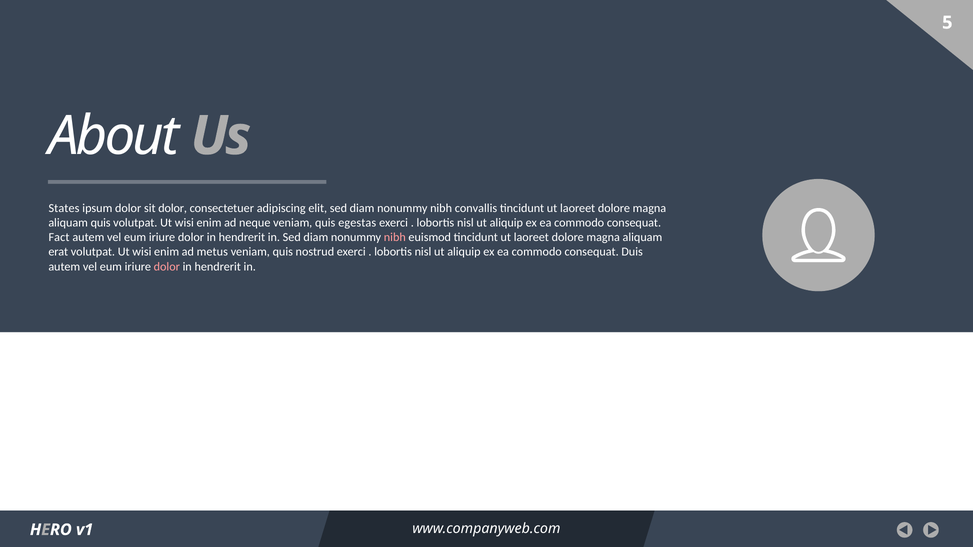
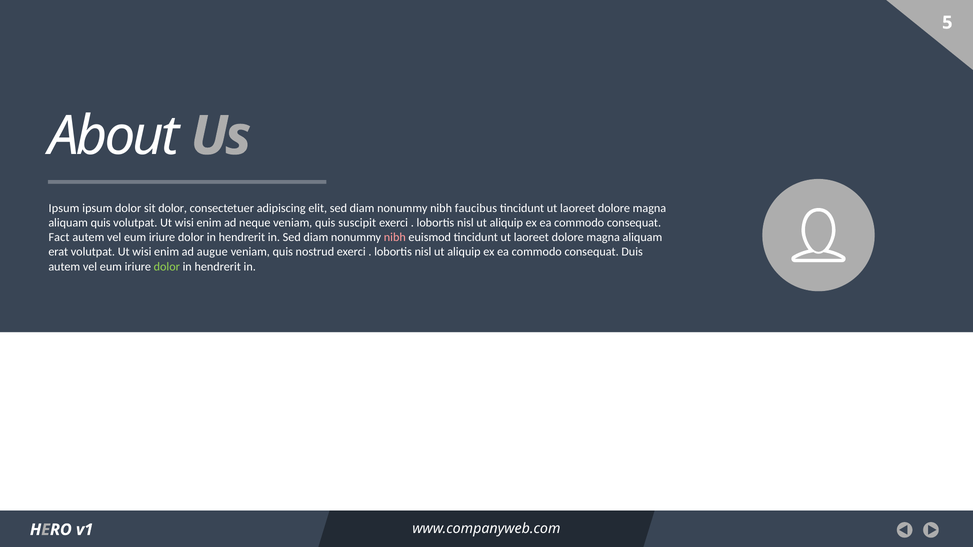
States at (64, 208): States -> Ipsum
convallis: convallis -> faucibus
egestas: egestas -> suscipit
metus: metus -> augue
dolor at (167, 267) colour: pink -> light green
